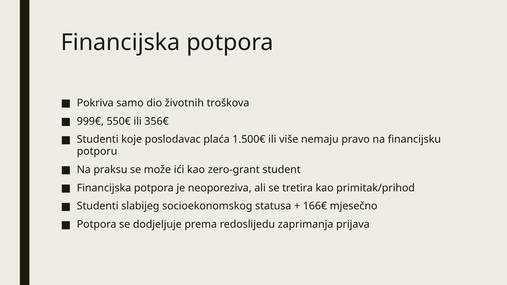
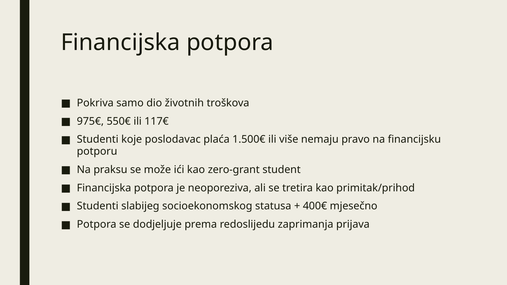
999€: 999€ -> 975€
356€: 356€ -> 117€
166€: 166€ -> 400€
